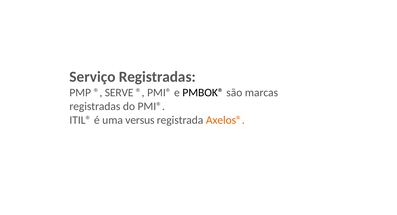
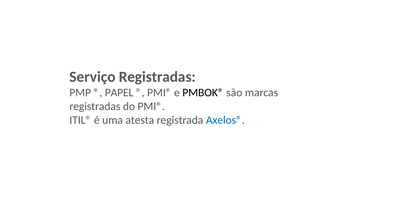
SERVE: SERVE -> PAPEL
versus: versus -> atesta
Axelos® colour: orange -> blue
